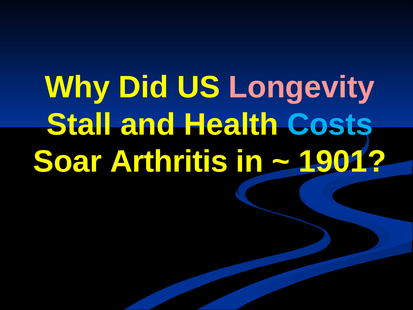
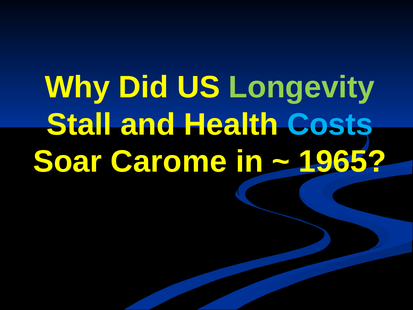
Longevity colour: pink -> light green
Arthritis: Arthritis -> Carome
1901: 1901 -> 1965
